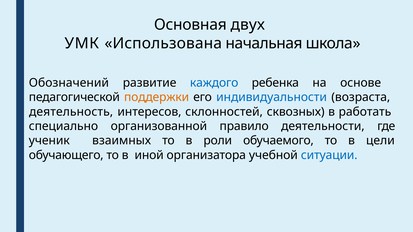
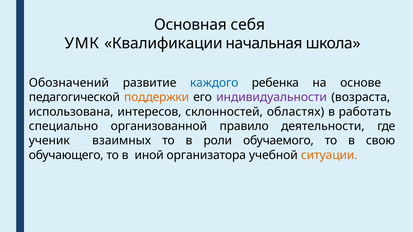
двух: двух -> себя
Использована: Использована -> Квалификации
индивидуальности colour: blue -> purple
деятельность: деятельность -> использована
сквозных: сквозных -> областях
цели: цели -> свою
ситуации colour: blue -> orange
